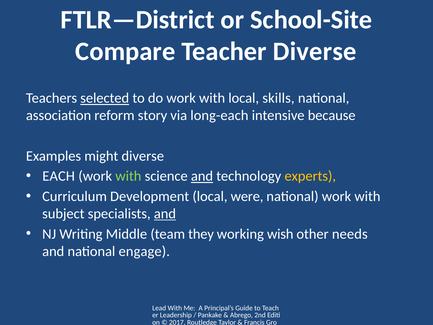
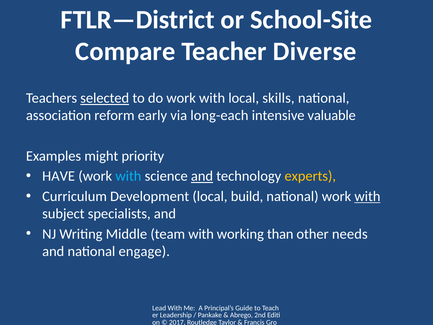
story: story -> early
because: because -> valuable
might diverse: diverse -> priority
EACH: EACH -> HAVE
with at (128, 176) colour: light green -> light blue
were: were -> build
with at (367, 196) underline: none -> present
and at (165, 214) underline: present -> none
team they: they -> with
wish: wish -> than
